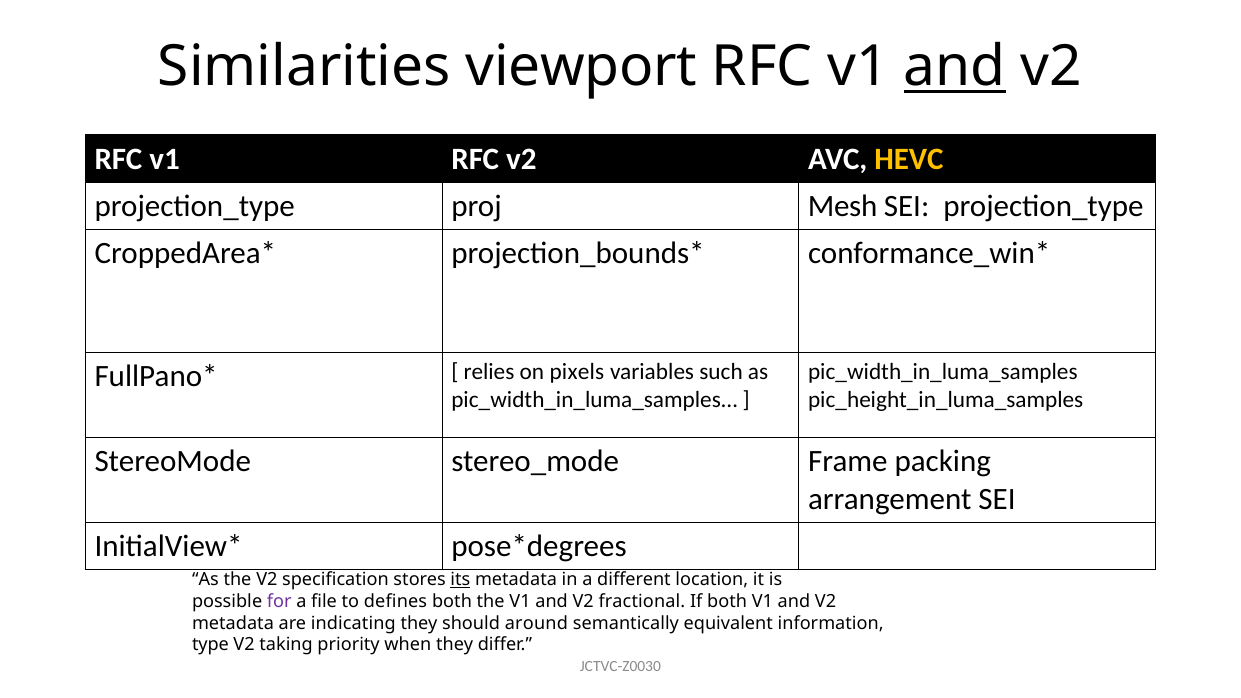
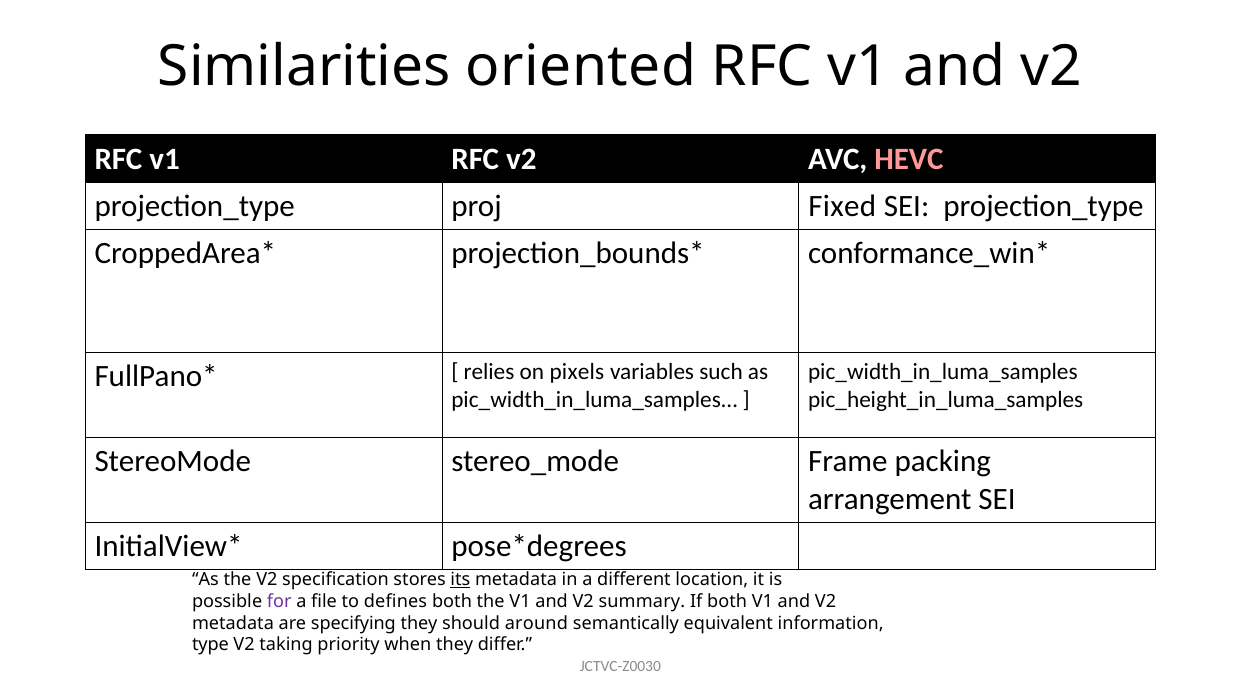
viewport: viewport -> oriented
and at (955, 67) underline: present -> none
HEVC colour: yellow -> pink
Mesh: Mesh -> Fixed
fractional: fractional -> summary
indicating: indicating -> specifying
